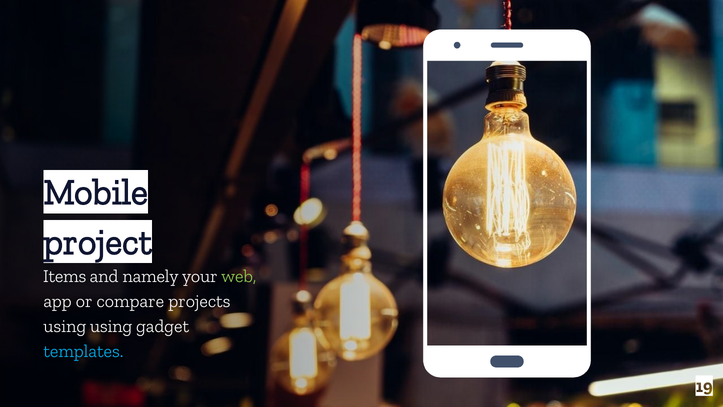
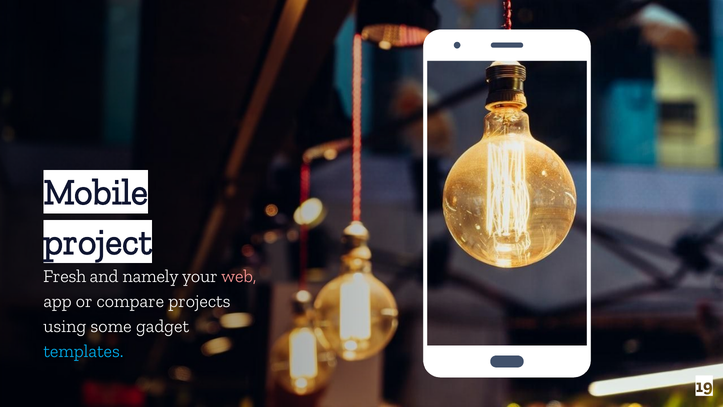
Items: Items -> Fresh
web colour: light green -> pink
using using: using -> some
